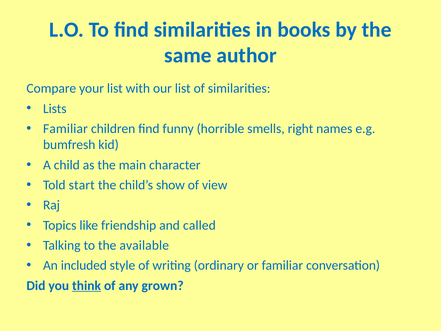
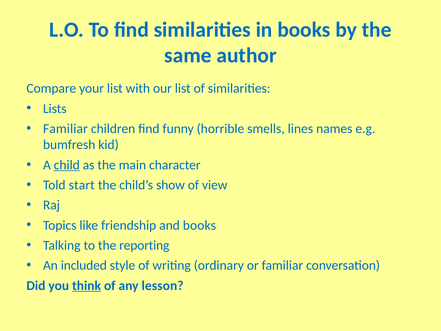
right: right -> lines
child underline: none -> present
and called: called -> books
available: available -> reporting
grown: grown -> lesson
